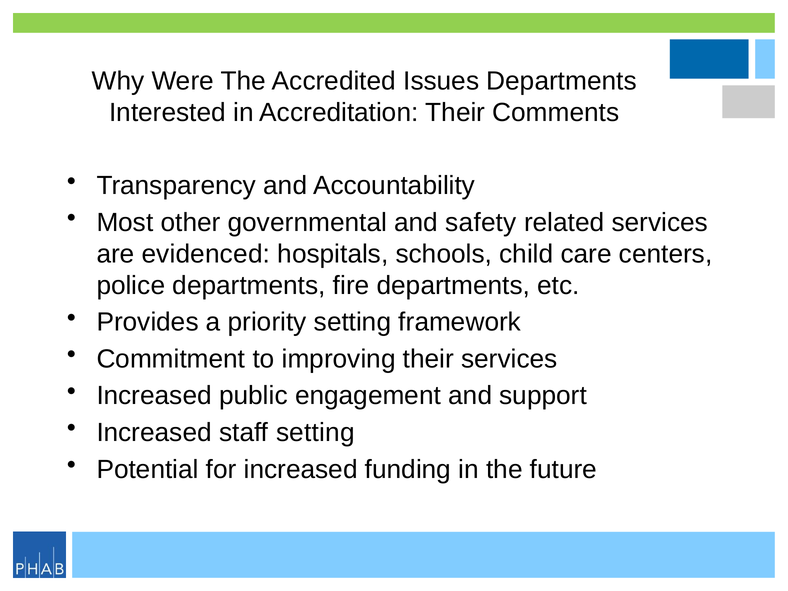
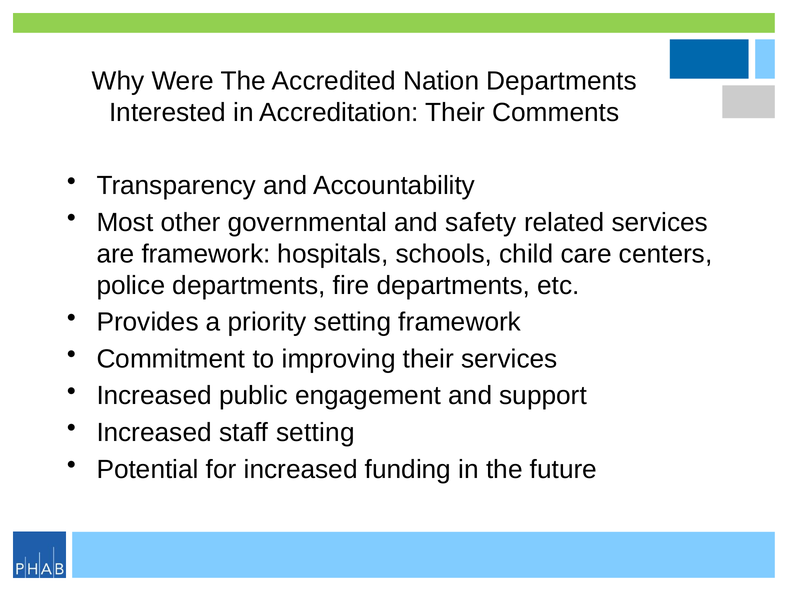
Issues: Issues -> Nation
are evidenced: evidenced -> framework
